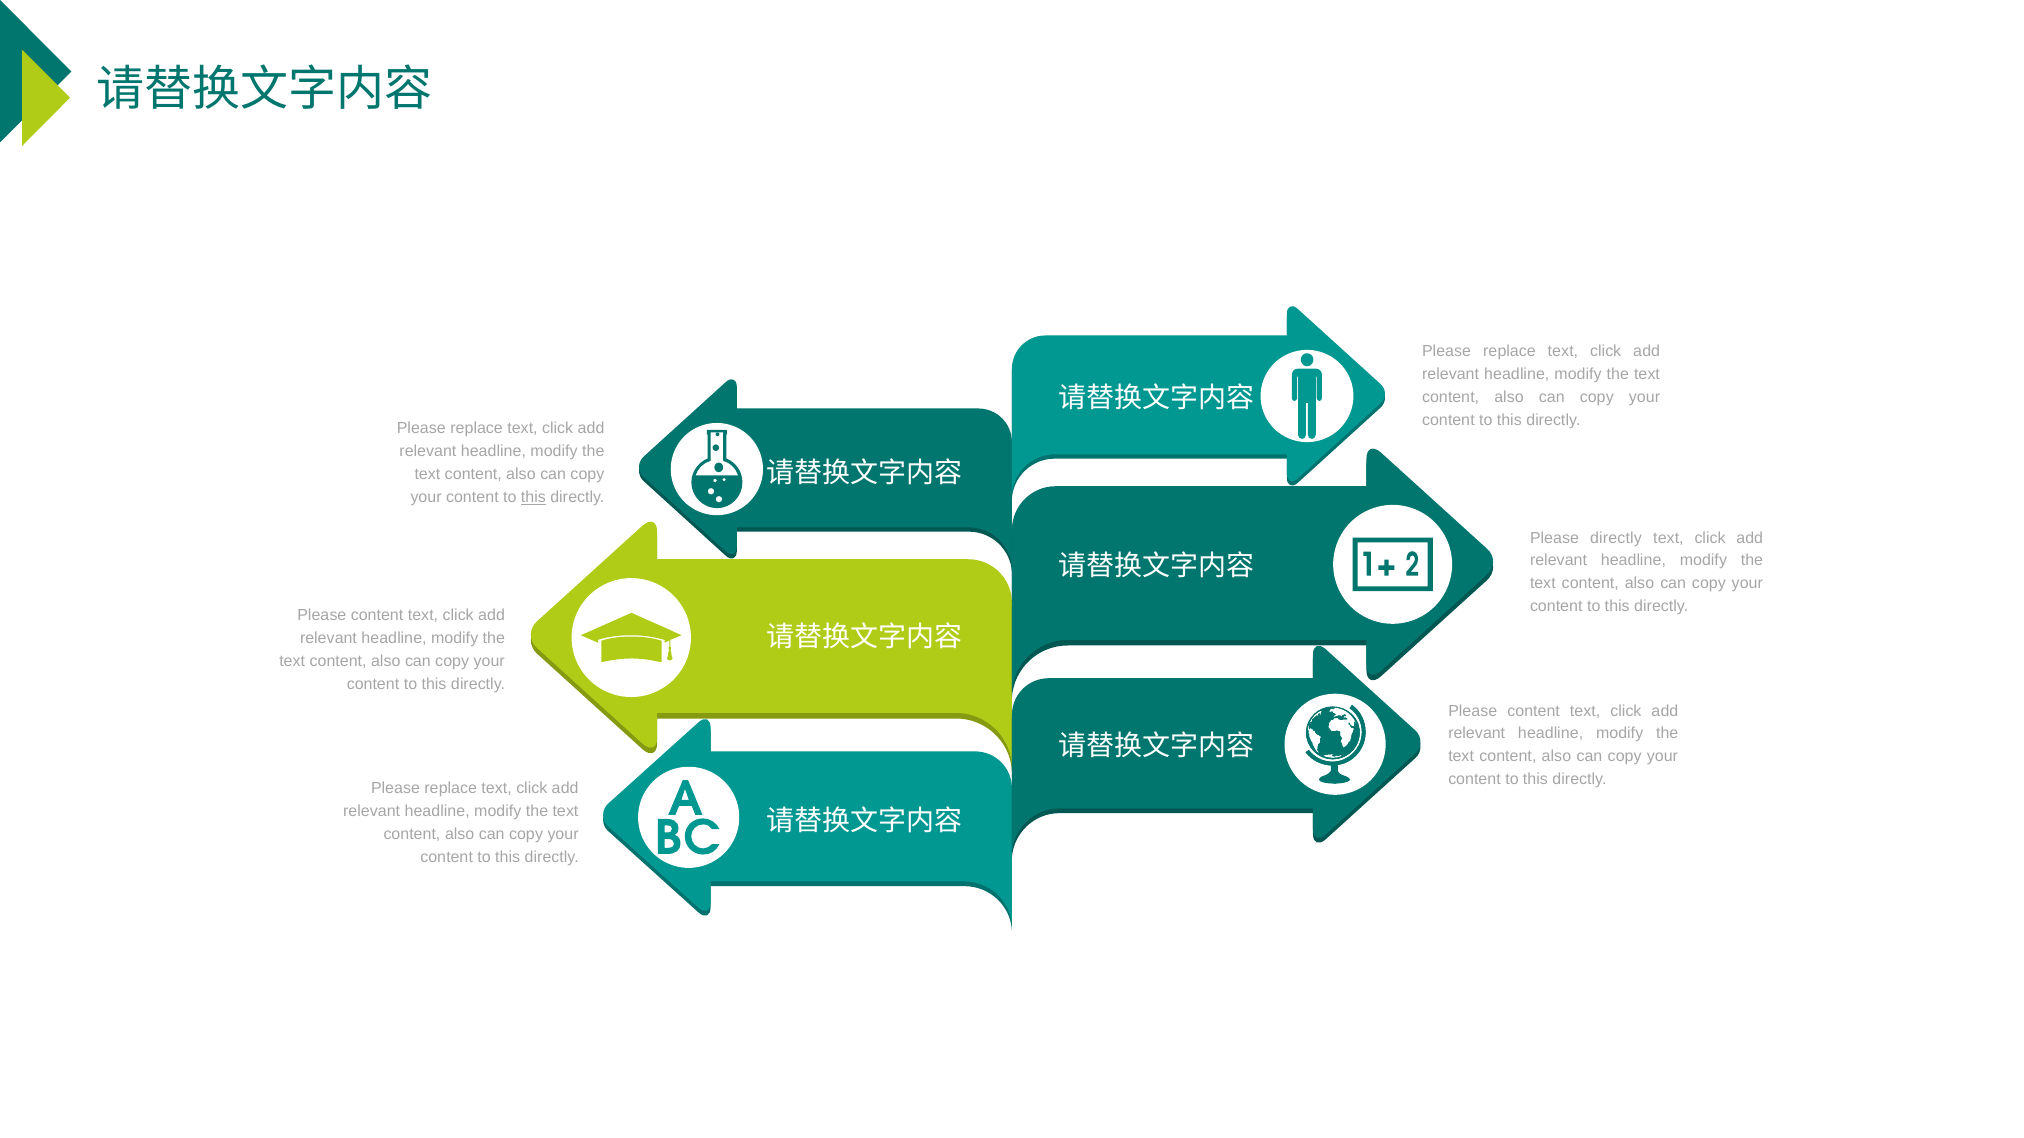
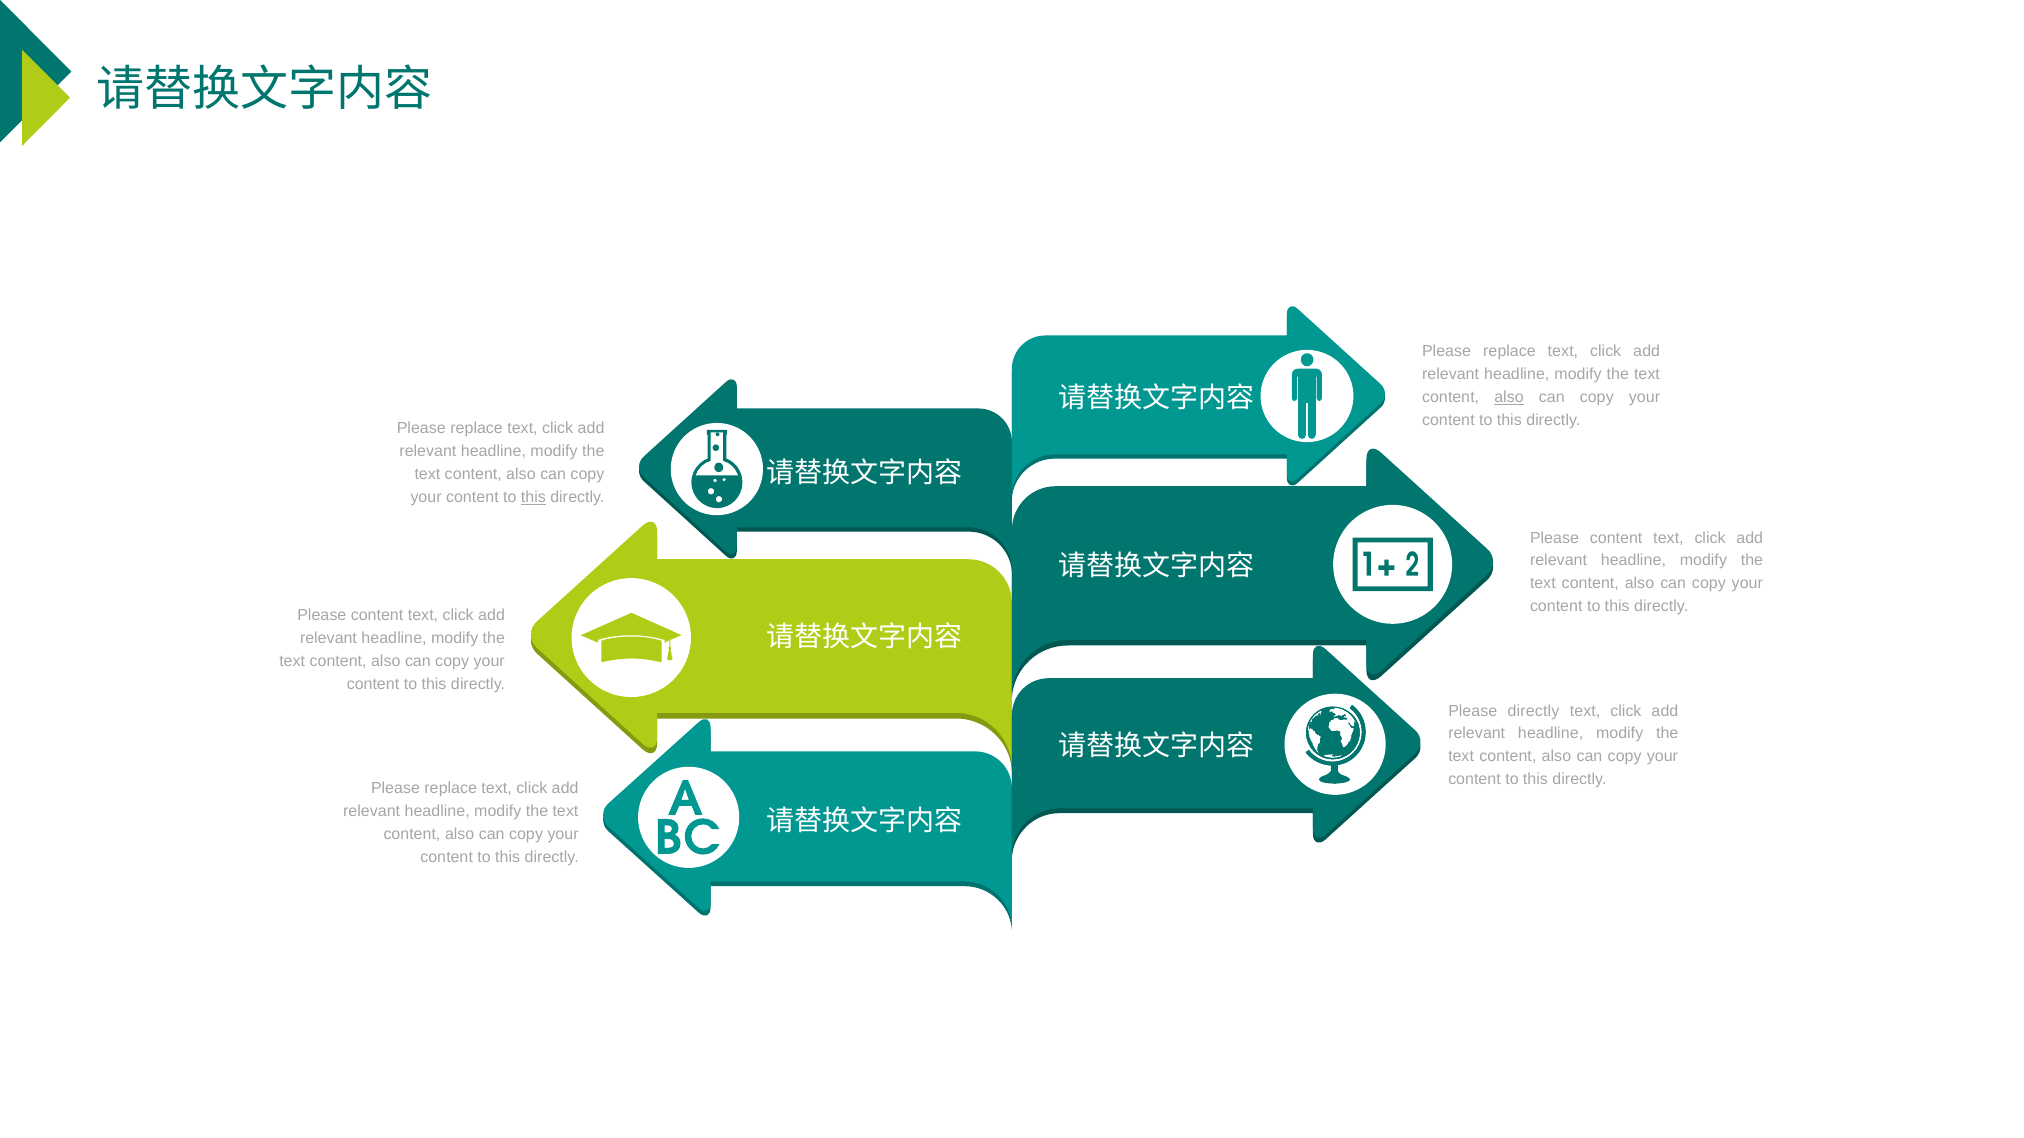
also at (1509, 397) underline: none -> present
directly at (1616, 538): directly -> content
content at (1534, 711): content -> directly
